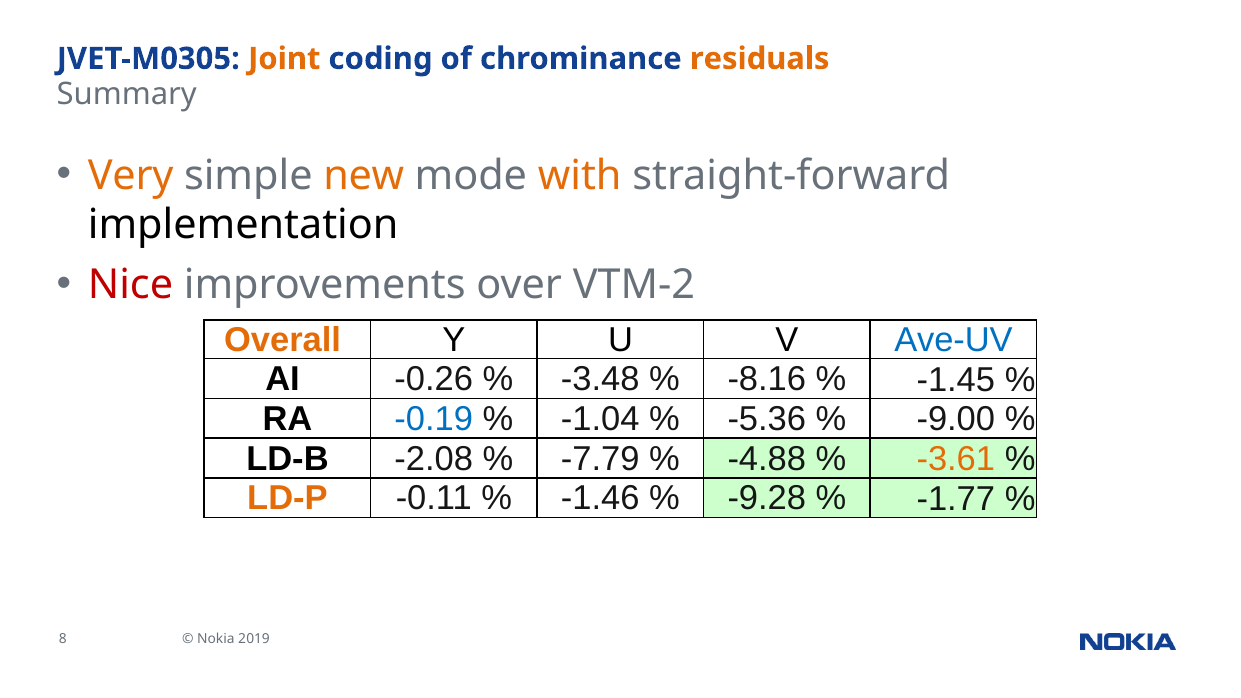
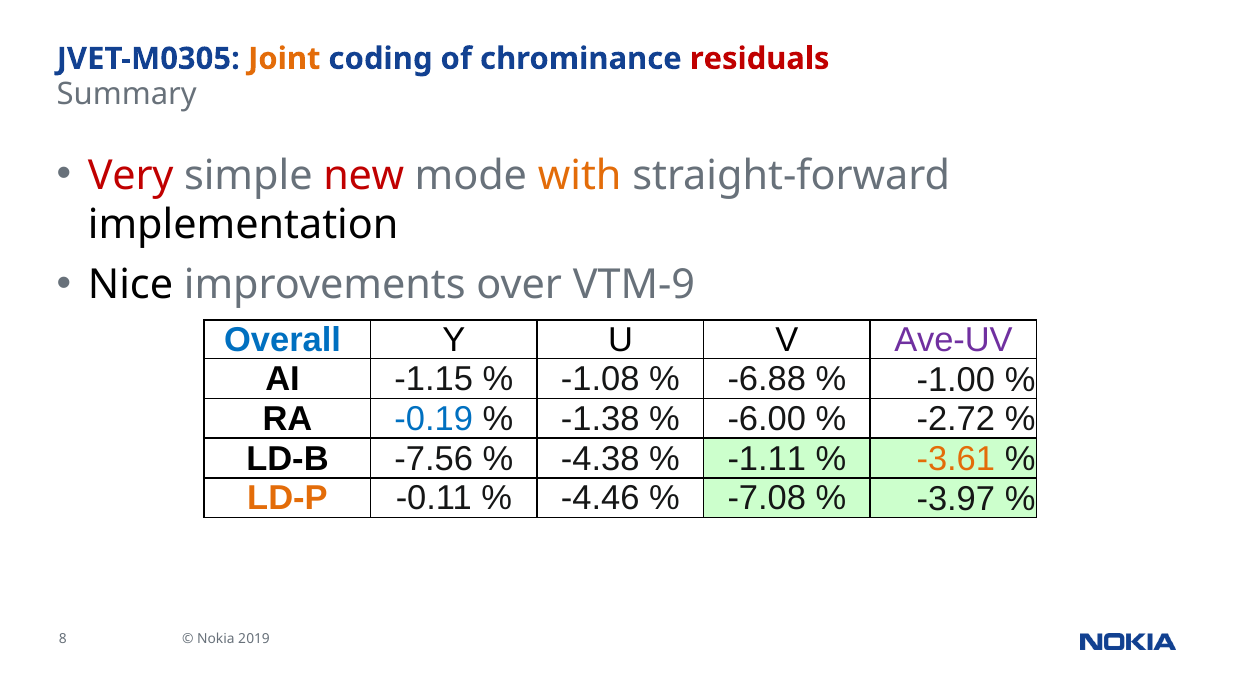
residuals colour: orange -> red
Very colour: orange -> red
new colour: orange -> red
Nice colour: red -> black
VTM-2: VTM-2 -> VTM-9
Overall colour: orange -> blue
Ave-UV colour: blue -> purple
-0.26: -0.26 -> -1.15
-3.48: -3.48 -> -1.08
-8.16: -8.16 -> -6.88
-1.45: -1.45 -> -1.00
-1.04: -1.04 -> -1.38
-5.36: -5.36 -> -6.00
-9.00: -9.00 -> -2.72
-2.08: -2.08 -> -7.56
-7.79: -7.79 -> -4.38
-4.88: -4.88 -> -1.11
-1.46: -1.46 -> -4.46
-9.28: -9.28 -> -7.08
-1.77: -1.77 -> -3.97
